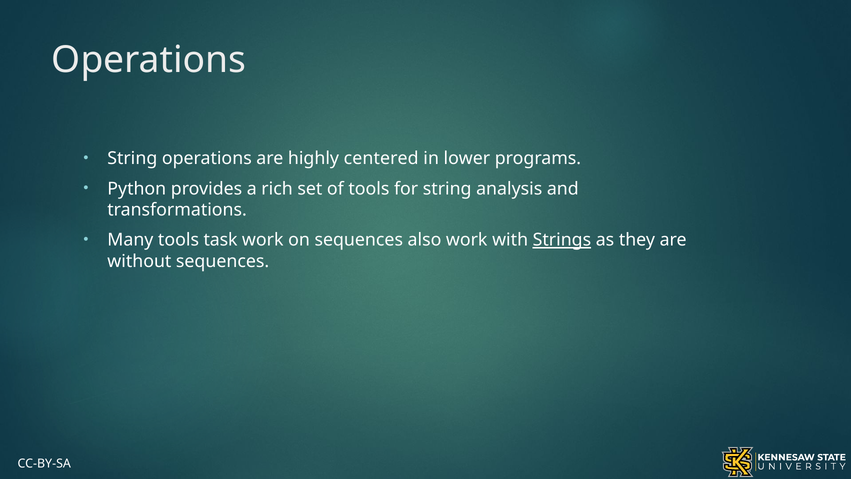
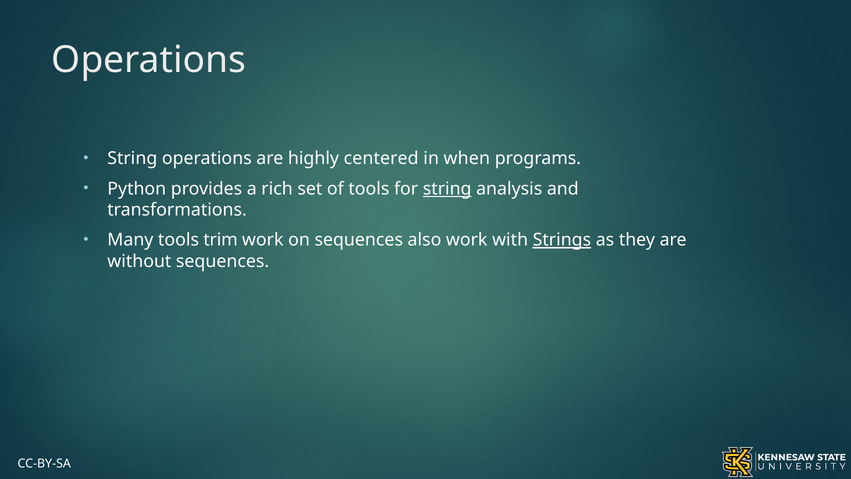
lower: lower -> when
string at (447, 189) underline: none -> present
task: task -> trim
